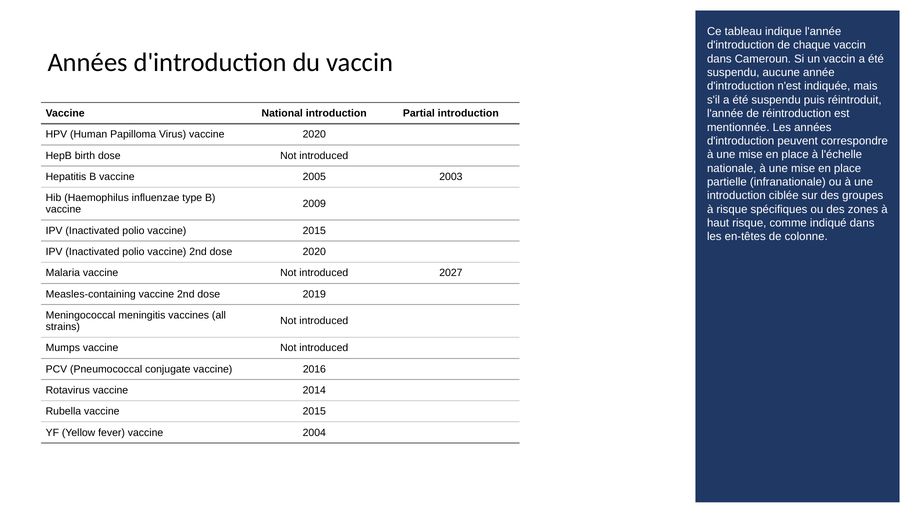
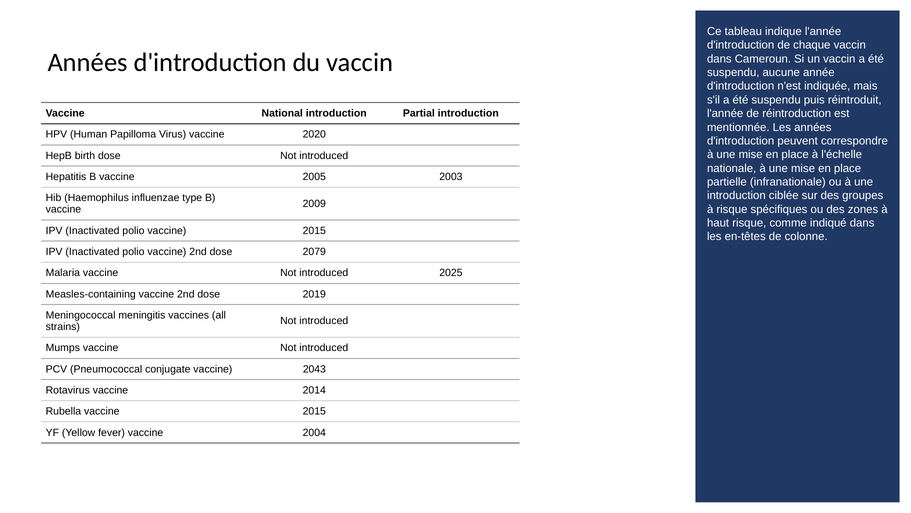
dose 2020: 2020 -> 2079
2027: 2027 -> 2025
2016: 2016 -> 2043
